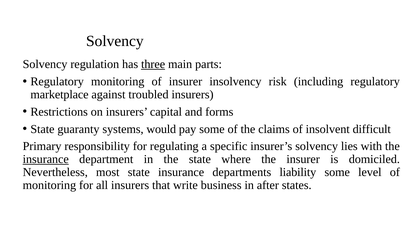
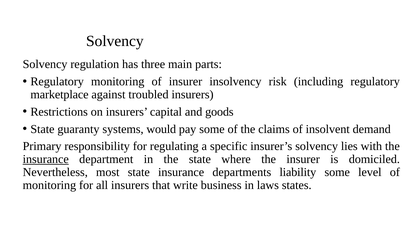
three underline: present -> none
forms: forms -> goods
difficult: difficult -> demand
after: after -> laws
